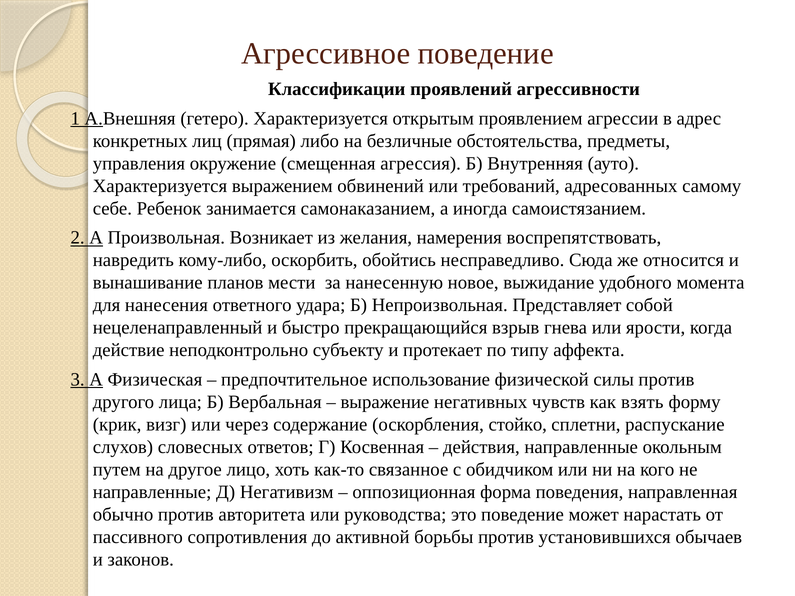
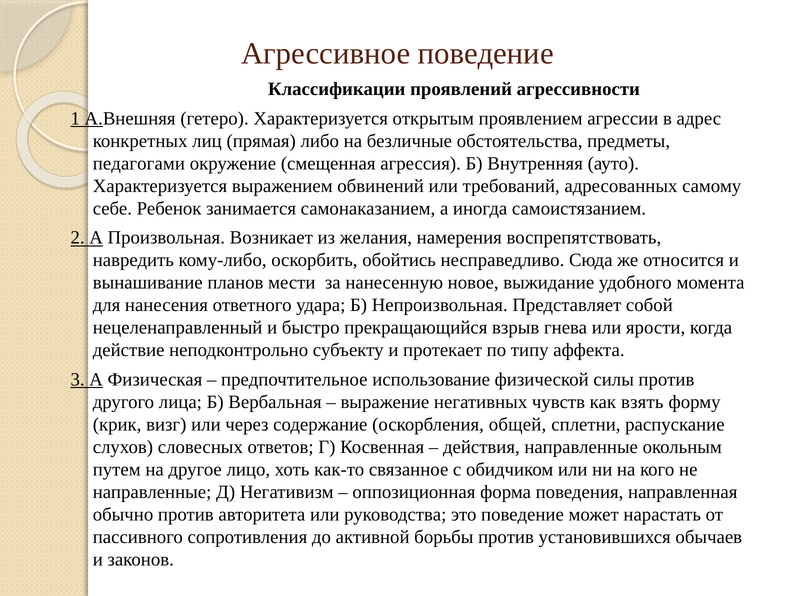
управления: управления -> педагогами
стойко: стойко -> общей
